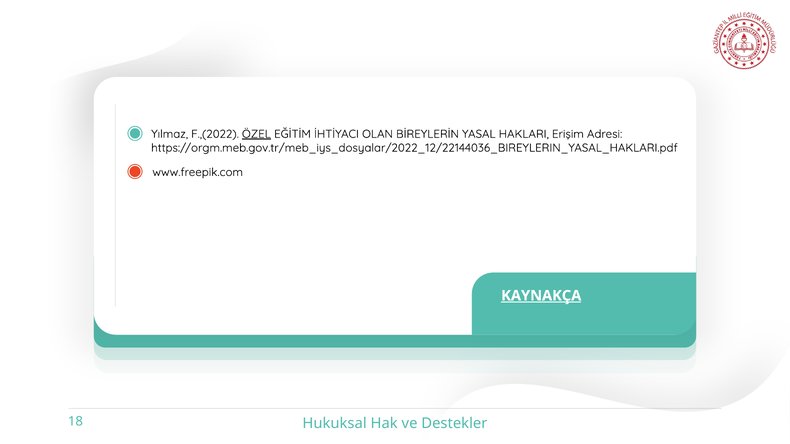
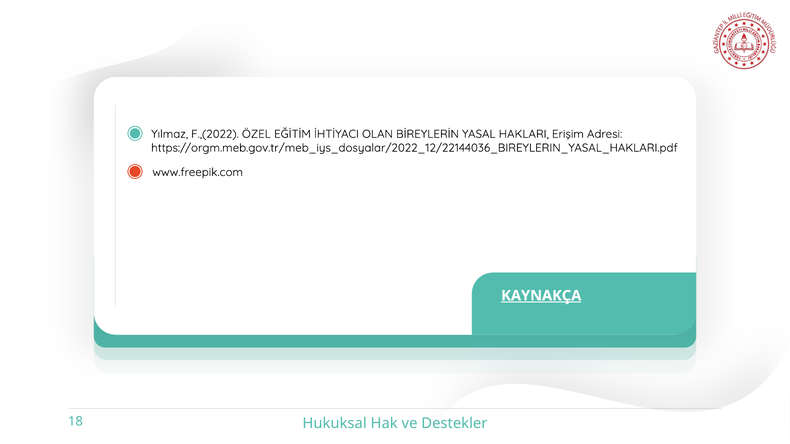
ÖZEL underline: present -> none
